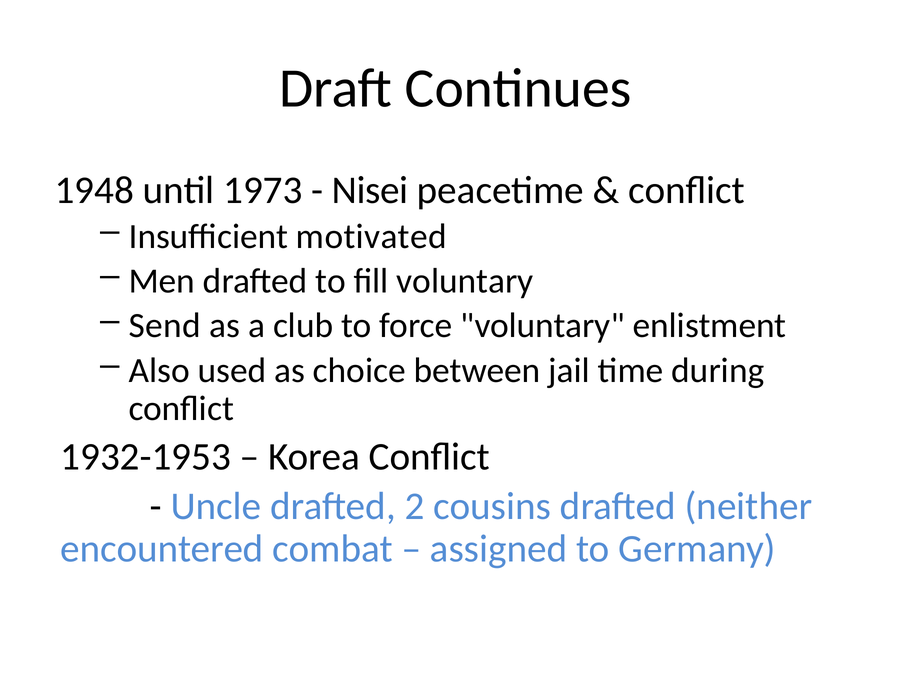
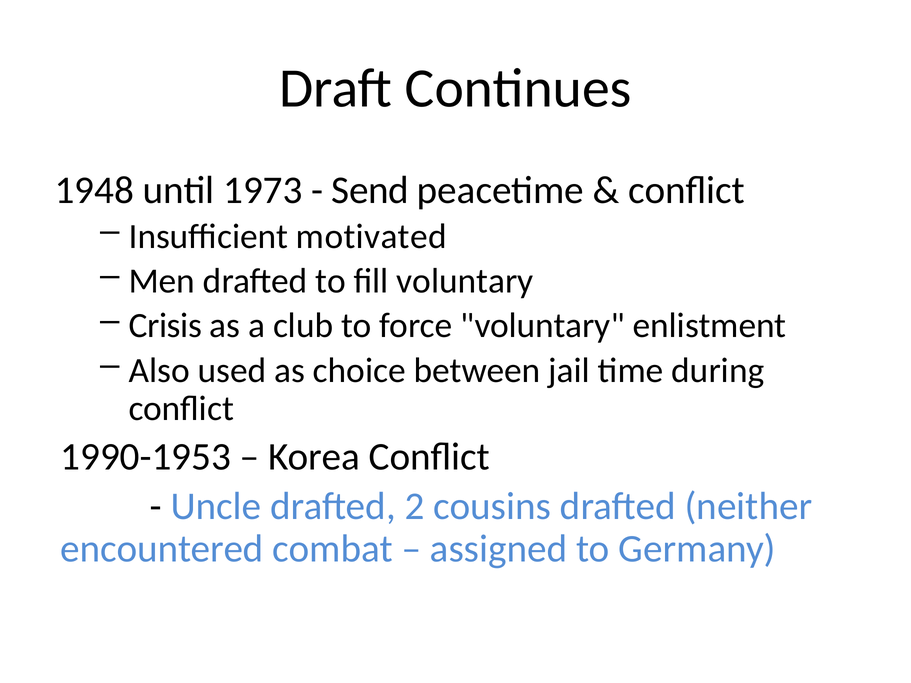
Nisei: Nisei -> Send
Send: Send -> Crisis
1932-1953: 1932-1953 -> 1990-1953
